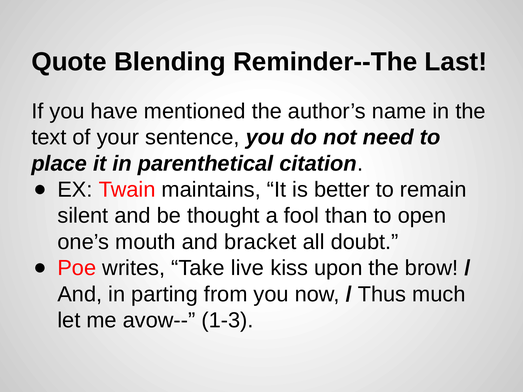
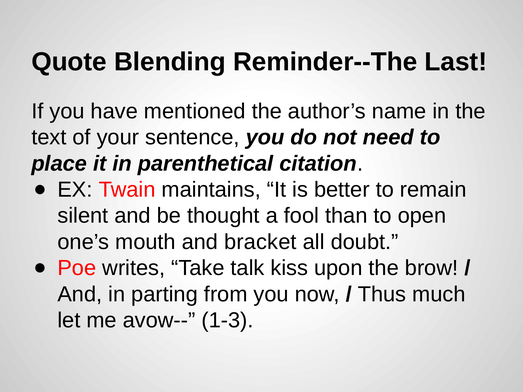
live: live -> talk
